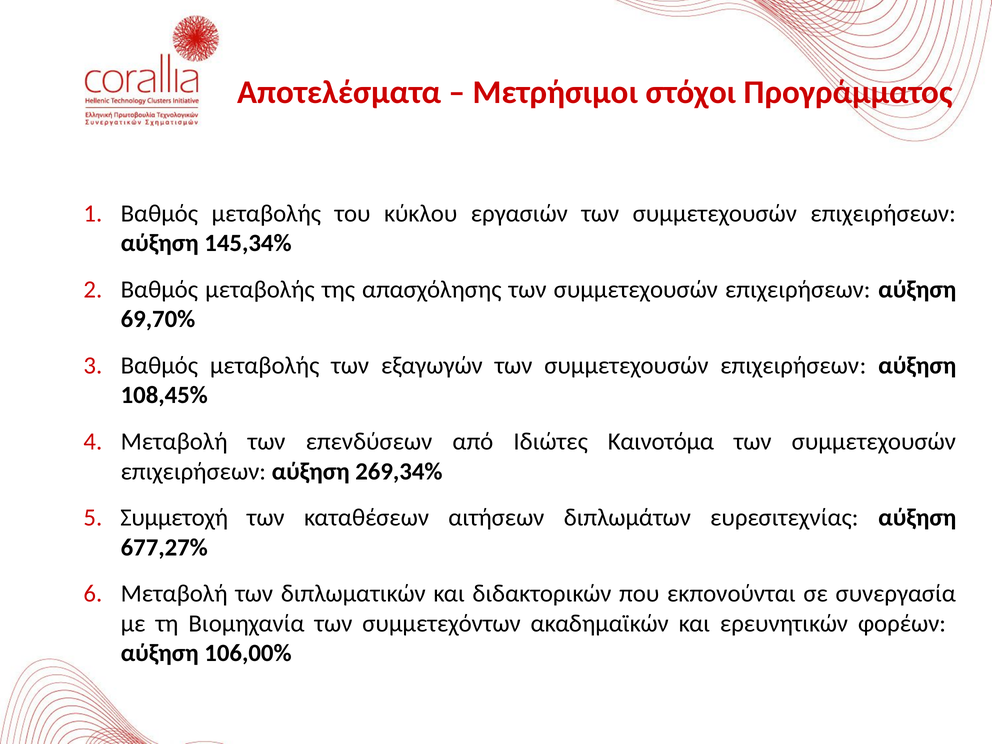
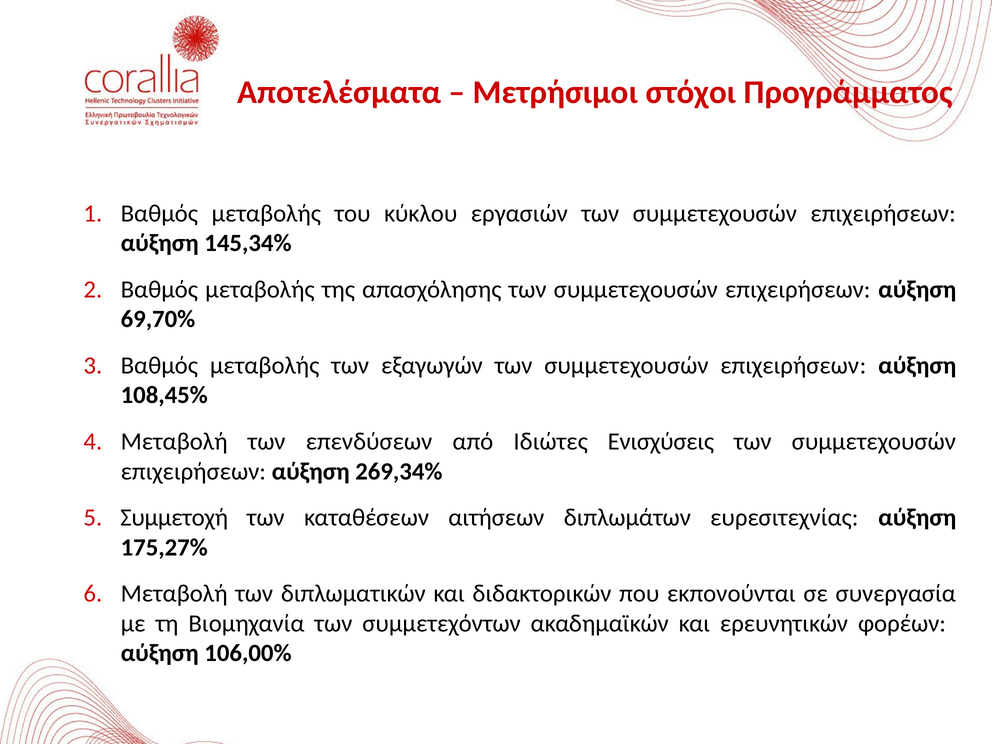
Καινοτόμα: Καινοτόμα -> Ενισχύσεις
677,27%: 677,27% -> 175,27%
